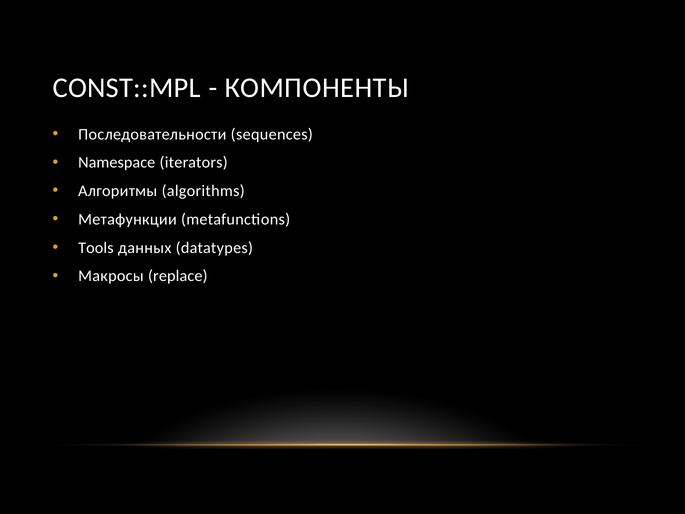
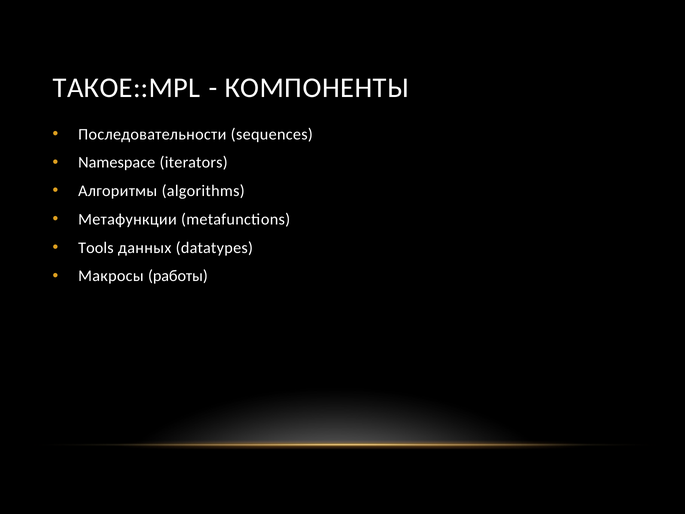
CONST::MPL: CONST::MPL -> ТАКОЕ::MPL
replace: replace -> работы
